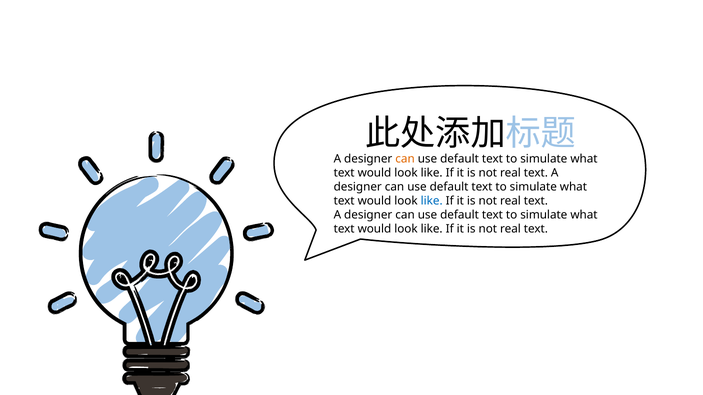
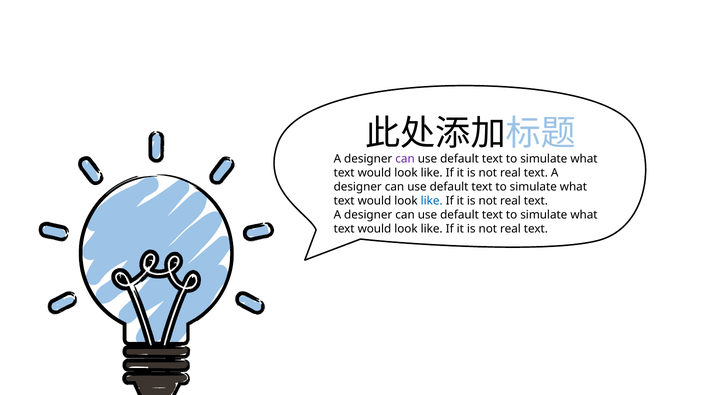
can at (405, 159) colour: orange -> purple
